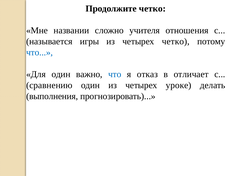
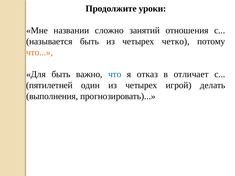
Продолжите четко: четко -> уроки
учителя: учителя -> занятий
называется игры: игры -> быть
что at (40, 52) colour: blue -> orange
Для один: один -> быть
сравнению: сравнению -> пятилетней
уроке: уроке -> игрой
